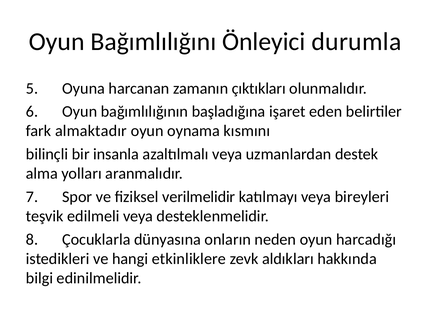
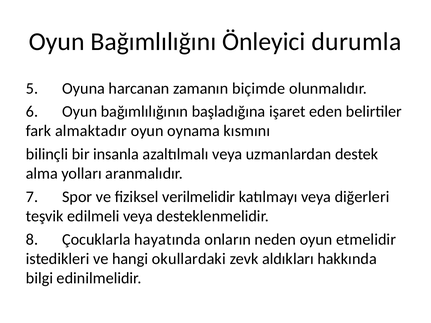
çıktıkları: çıktıkları -> biçimde
bireyleri: bireyleri -> diğerleri
dünyasına: dünyasına -> hayatında
harcadığı: harcadığı -> etmelidir
etkinliklere: etkinliklere -> okullardaki
